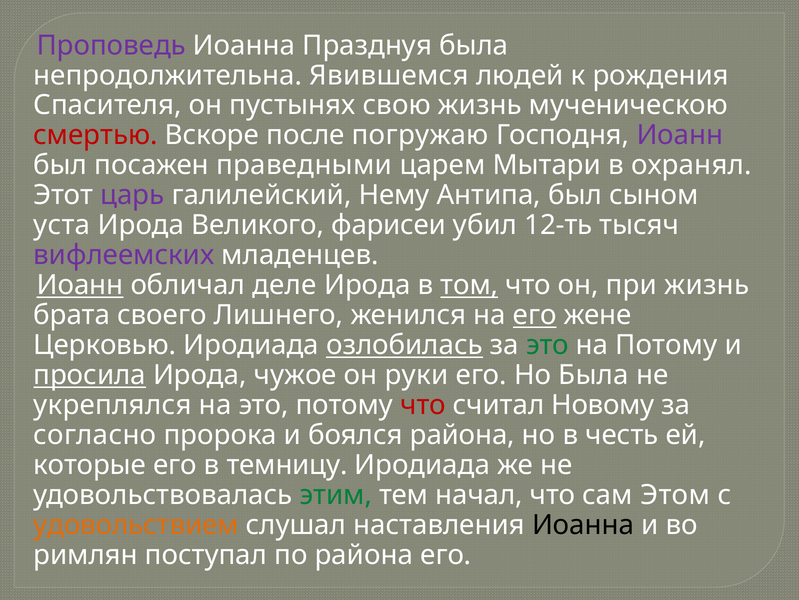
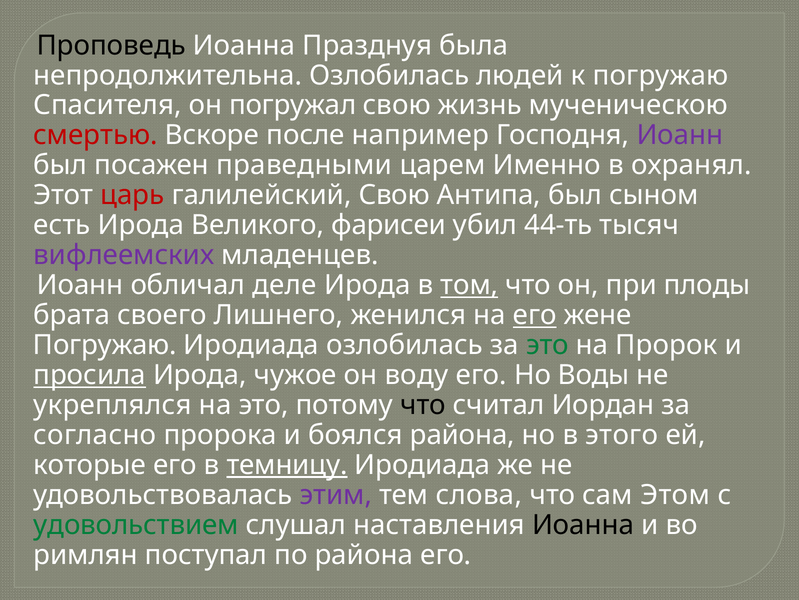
Проповедь colour: purple -> black
непродолжительна Явившемся: Явившемся -> Озлобилась
к рождения: рождения -> погружаю
пустынях: пустынях -> погружал
погружаю: погружаю -> например
Мытари: Мытари -> Именно
царь colour: purple -> red
галилейский Нему: Нему -> Свою
уста: уста -> есть
12-ть: 12-ть -> 44-ть
Иоанн at (80, 285) underline: present -> none
при жизнь: жизнь -> плоды
Церковью at (105, 345): Церковью -> Погружаю
озлобилась at (404, 345) underline: present -> none
на Потому: Потому -> Пророк
руки: руки -> воду
Но Была: Была -> Воды
что at (423, 405) colour: red -> black
Новому: Новому -> Иордан
честь: честь -> этого
темницу underline: none -> present
этим colour: green -> purple
начал: начал -> слова
удовольствием colour: orange -> green
